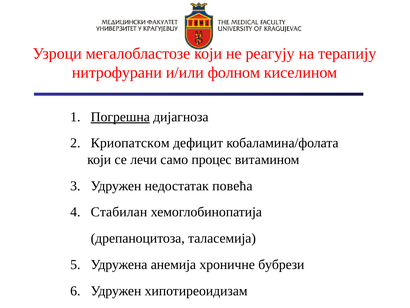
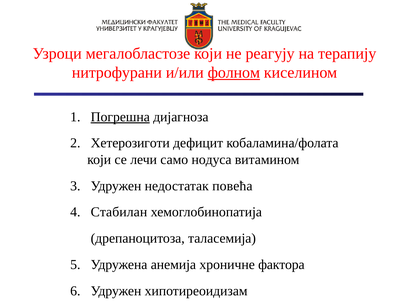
фолном underline: none -> present
Криопатском: Криопатском -> Хетерозиготи
процес: процес -> нодуса
бубрези: бубрези -> фактора
